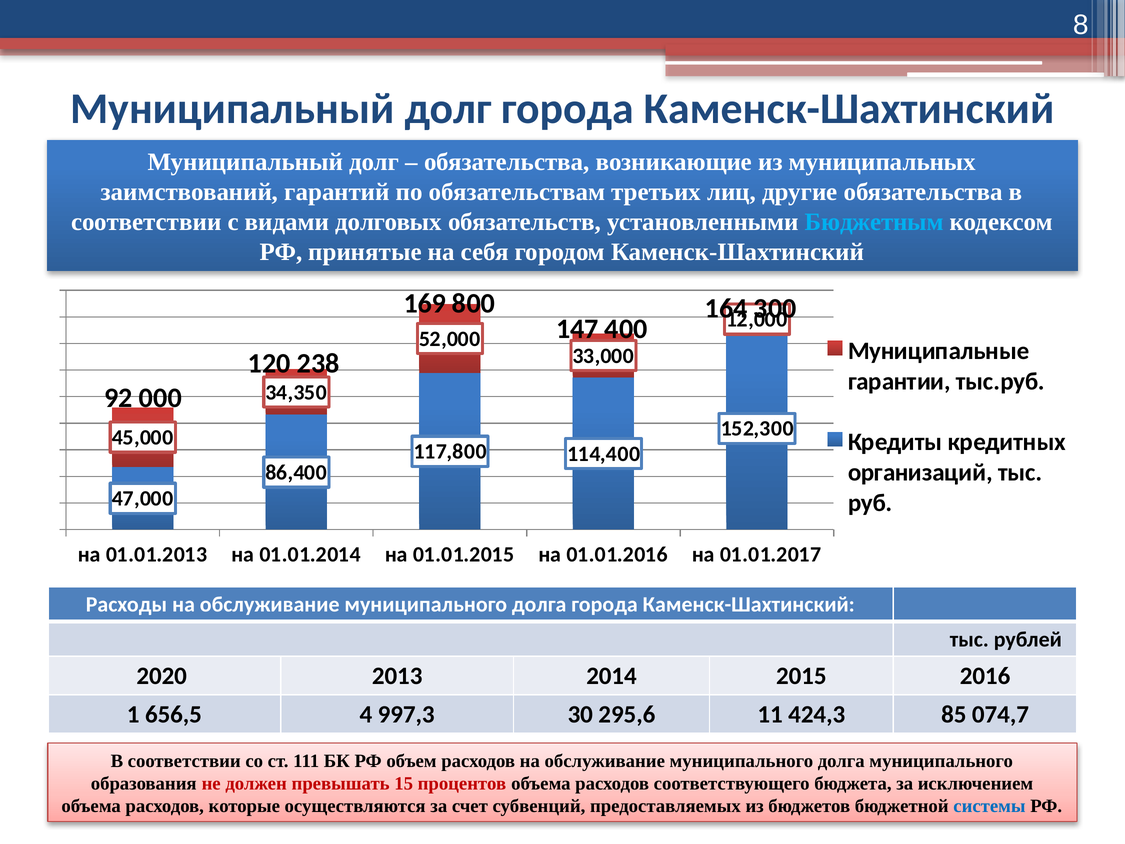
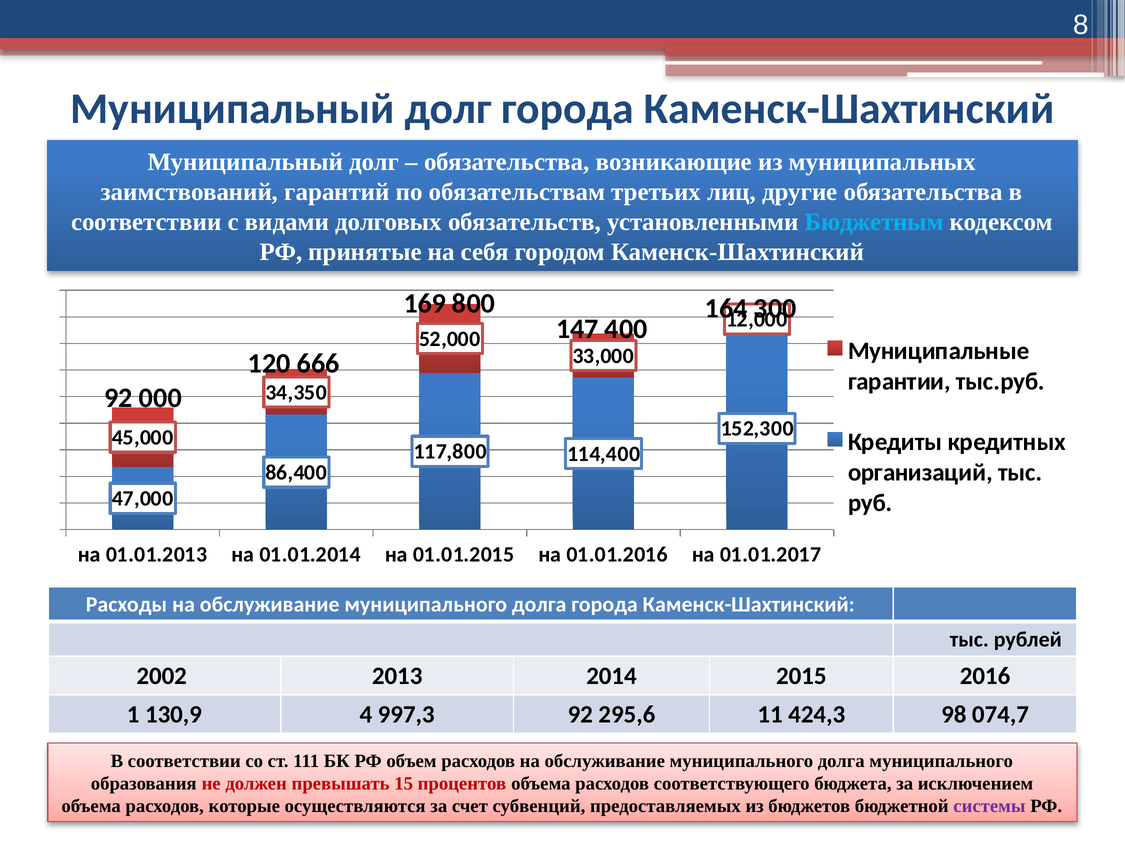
238: 238 -> 666
2020: 2020 -> 2002
656,5: 656,5 -> 130,9
997,3 30: 30 -> 92
85: 85 -> 98
системы colour: blue -> purple
